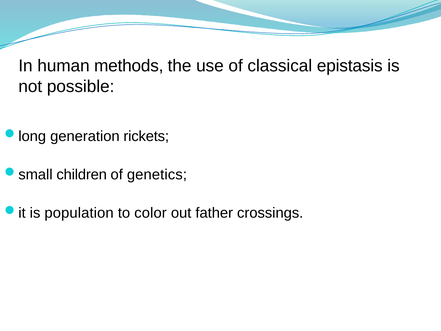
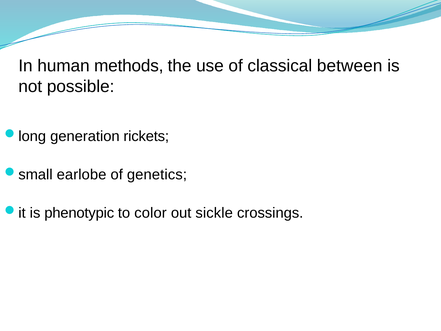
epistasis: epistasis -> between
children: children -> earlobe
population: population -> phenotypic
father: father -> sickle
